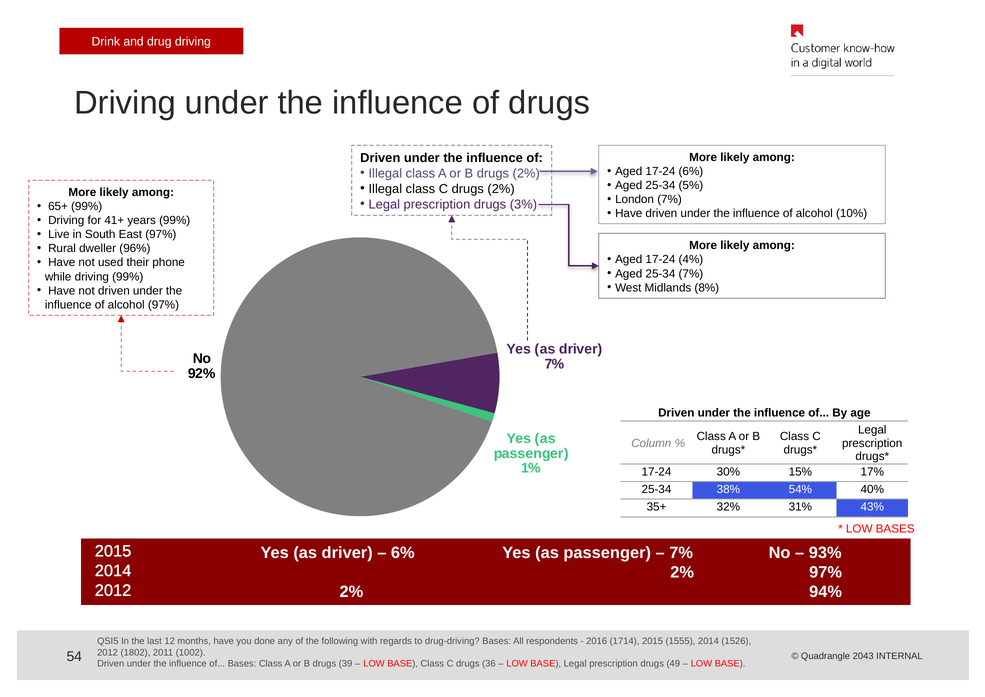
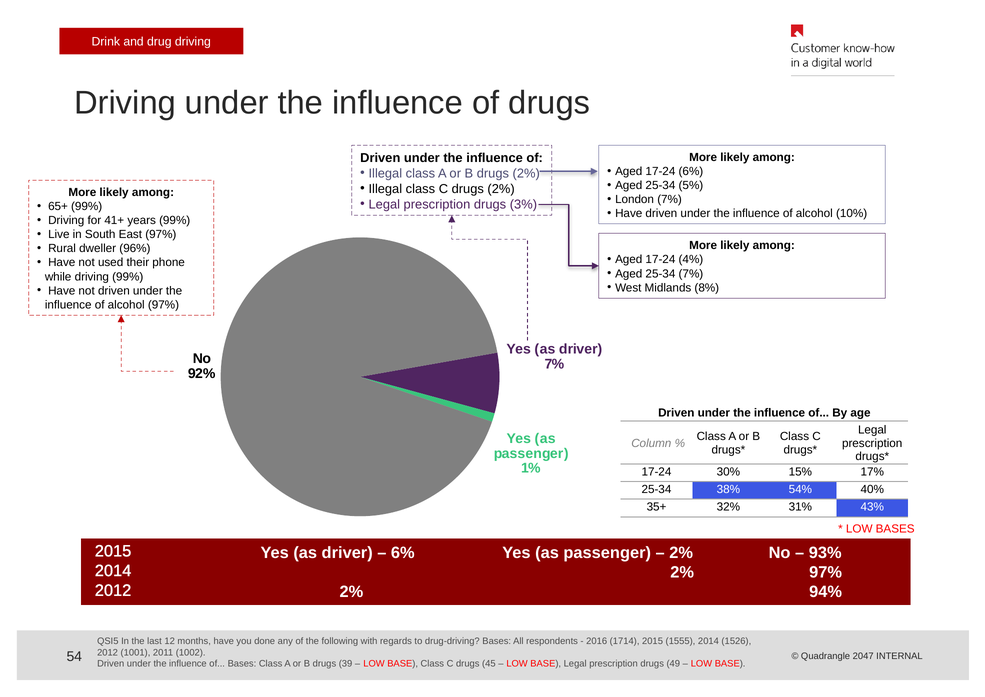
7% at (681, 553): 7% -> 2%
1802: 1802 -> 1001
2043: 2043 -> 2047
36: 36 -> 45
